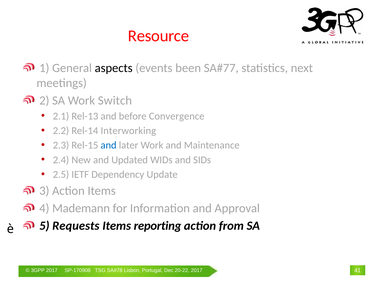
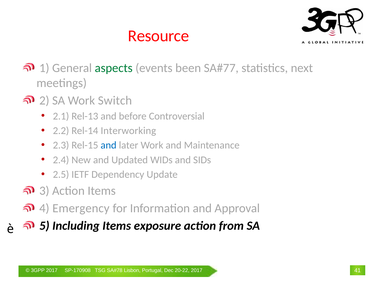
aspects colour: black -> green
Convergence: Convergence -> Controversial
Mademann: Mademann -> Emergency
Requests: Requests -> Including
reporting: reporting -> exposure
